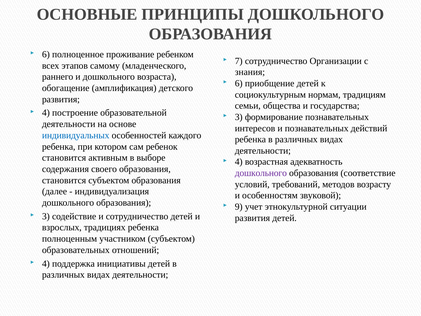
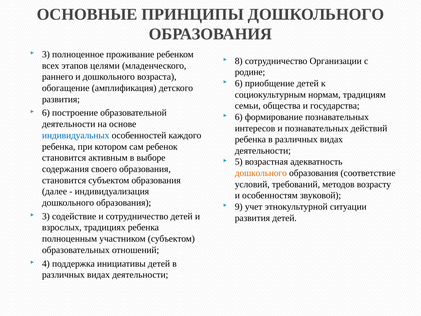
6 at (46, 54): 6 -> 3
7: 7 -> 8
самому: самому -> целями
знания: знания -> родине
4 at (46, 113): 4 -> 6
3 at (239, 117): 3 -> 6
4 at (239, 162): 4 -> 5
дошкольного at (261, 173) colour: purple -> orange
